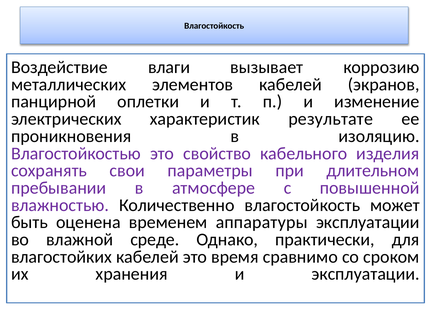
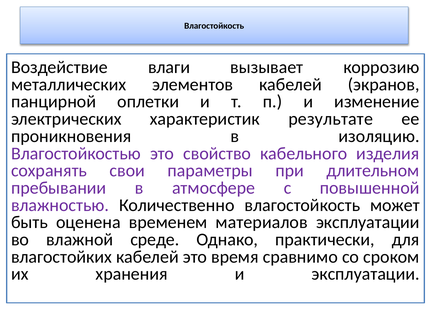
аппаратуры: аппаратуры -> материалов
